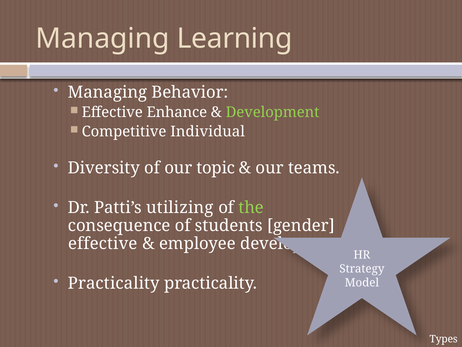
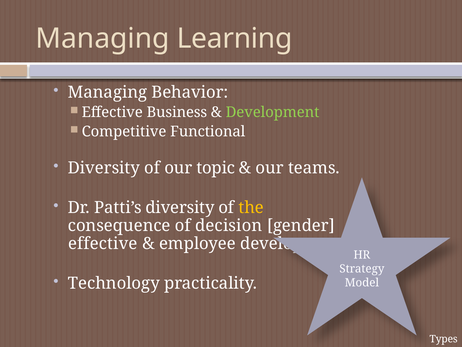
Enhance: Enhance -> Business
Individual: Individual -> Functional
Patti’s utilizing: utilizing -> diversity
the colour: light green -> yellow
students: students -> decision
Practicality at (114, 283): Practicality -> Technology
